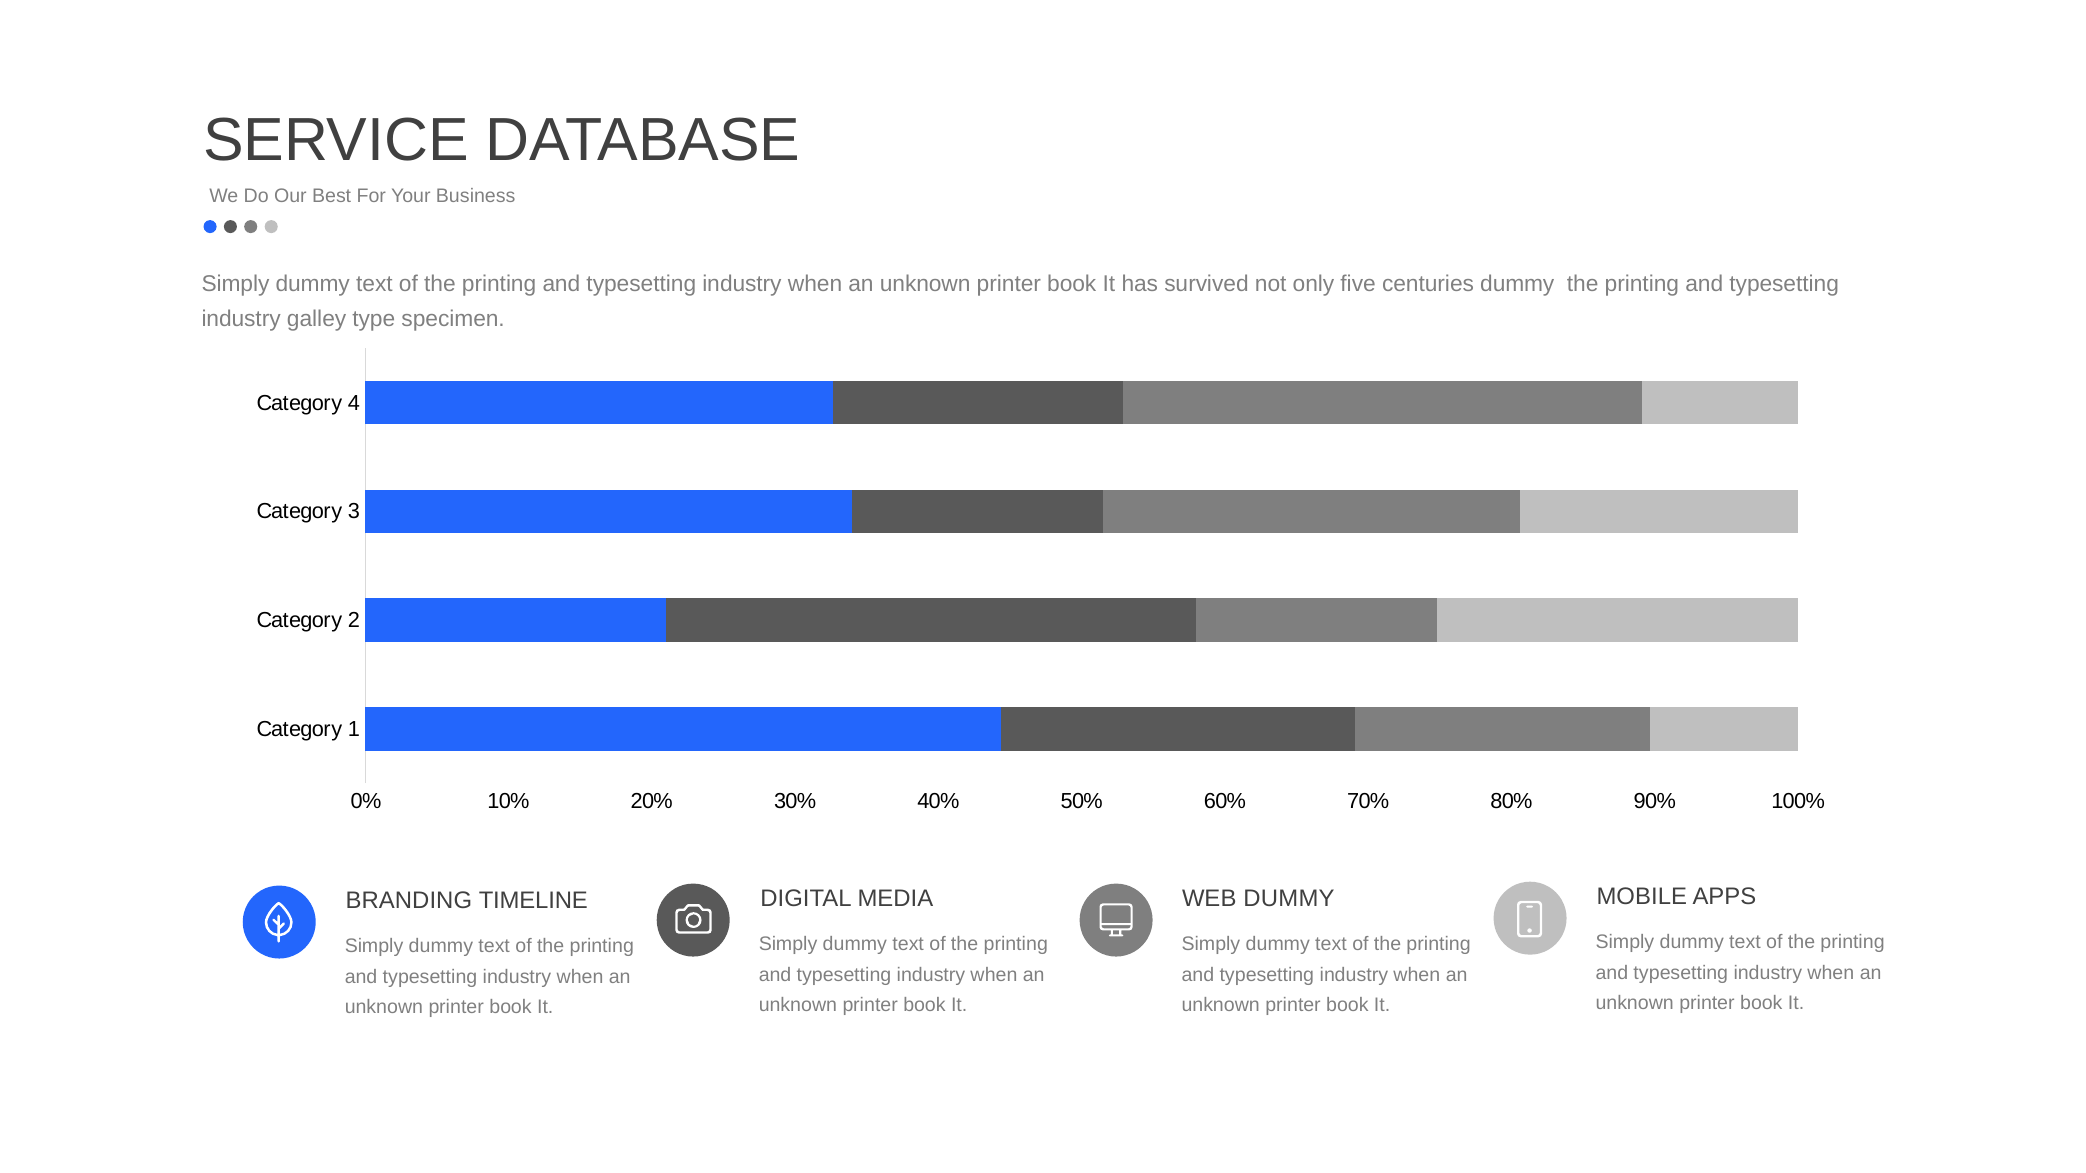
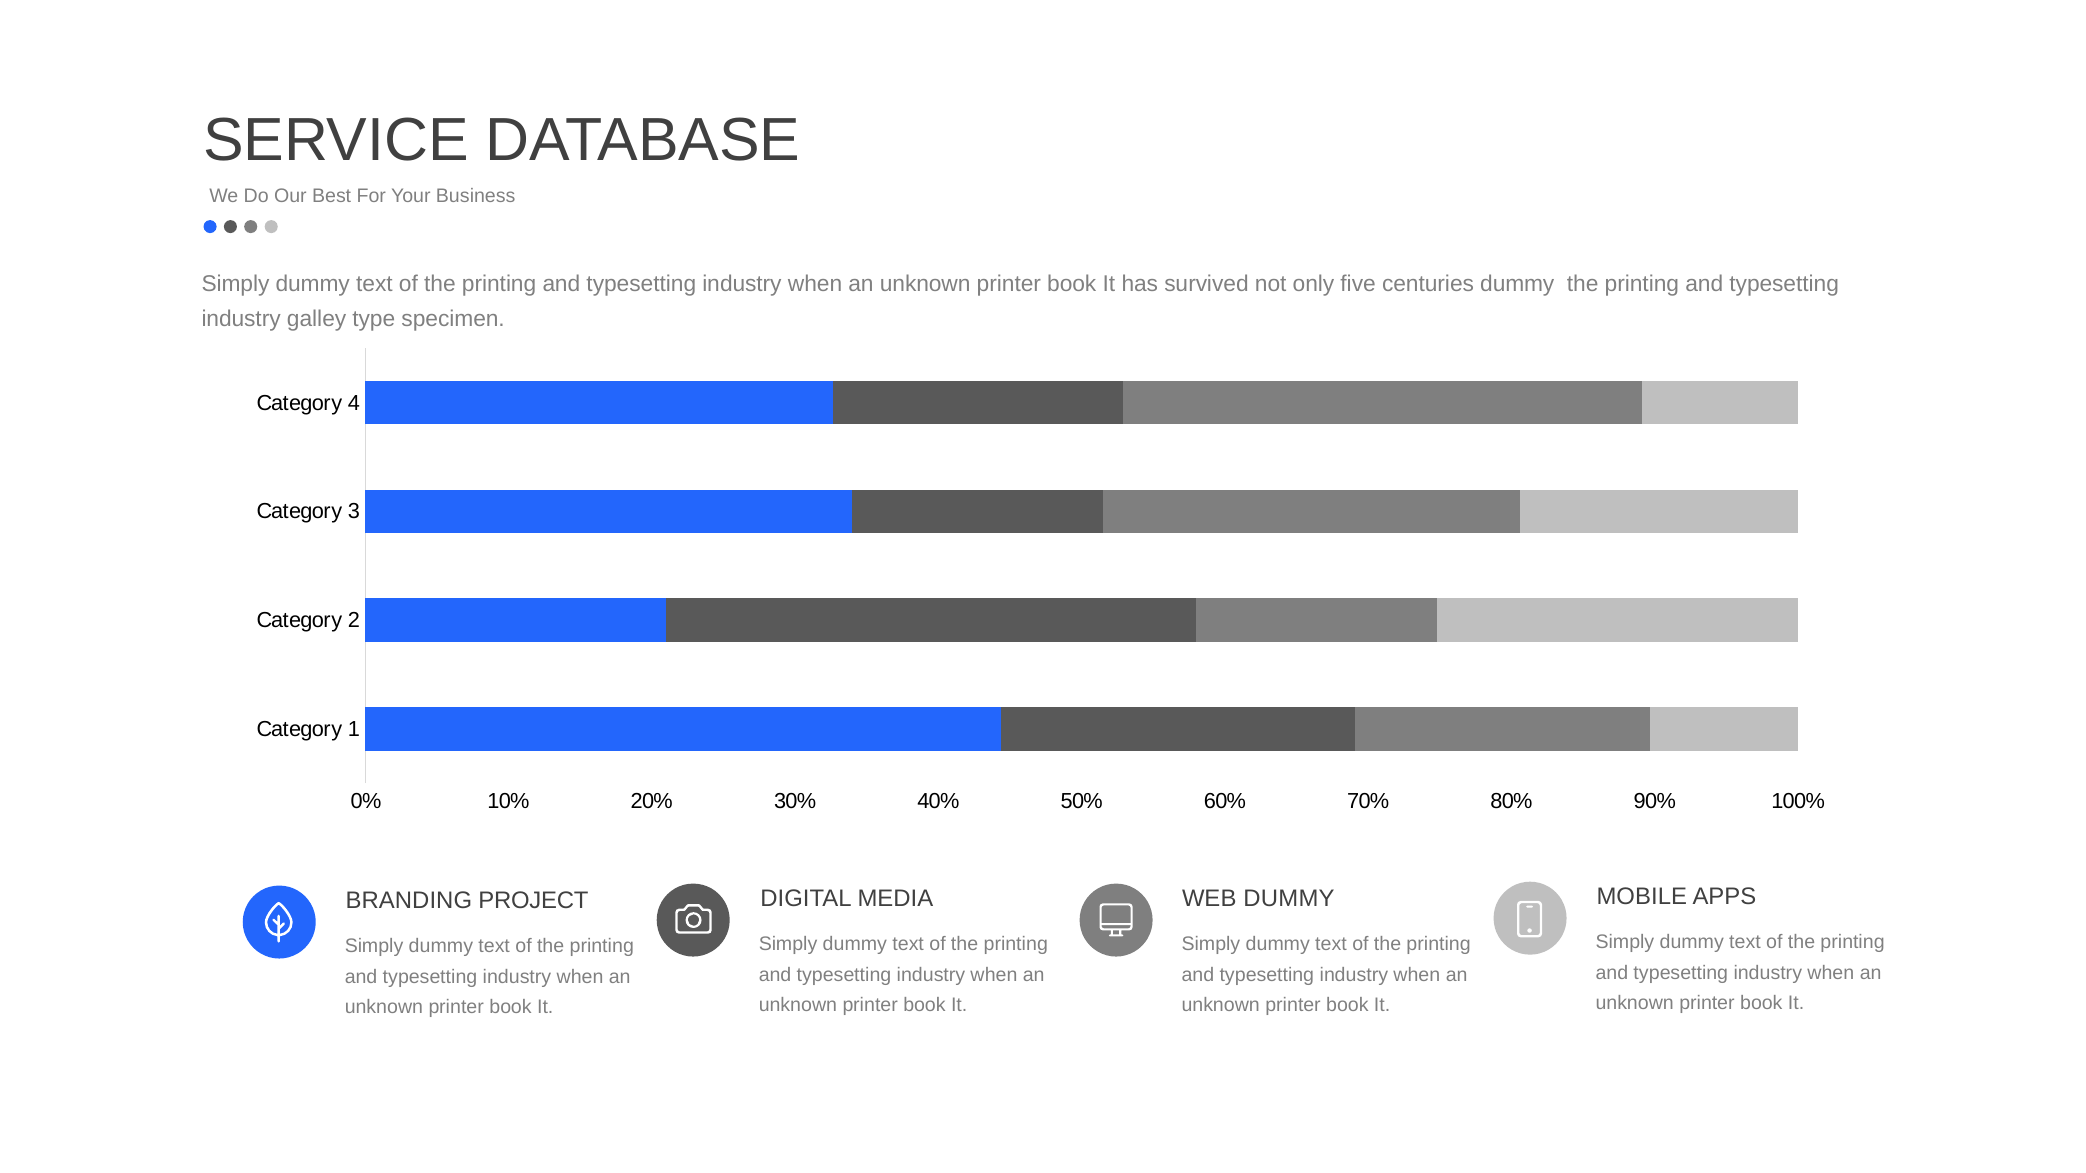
TIMELINE: TIMELINE -> PROJECT
